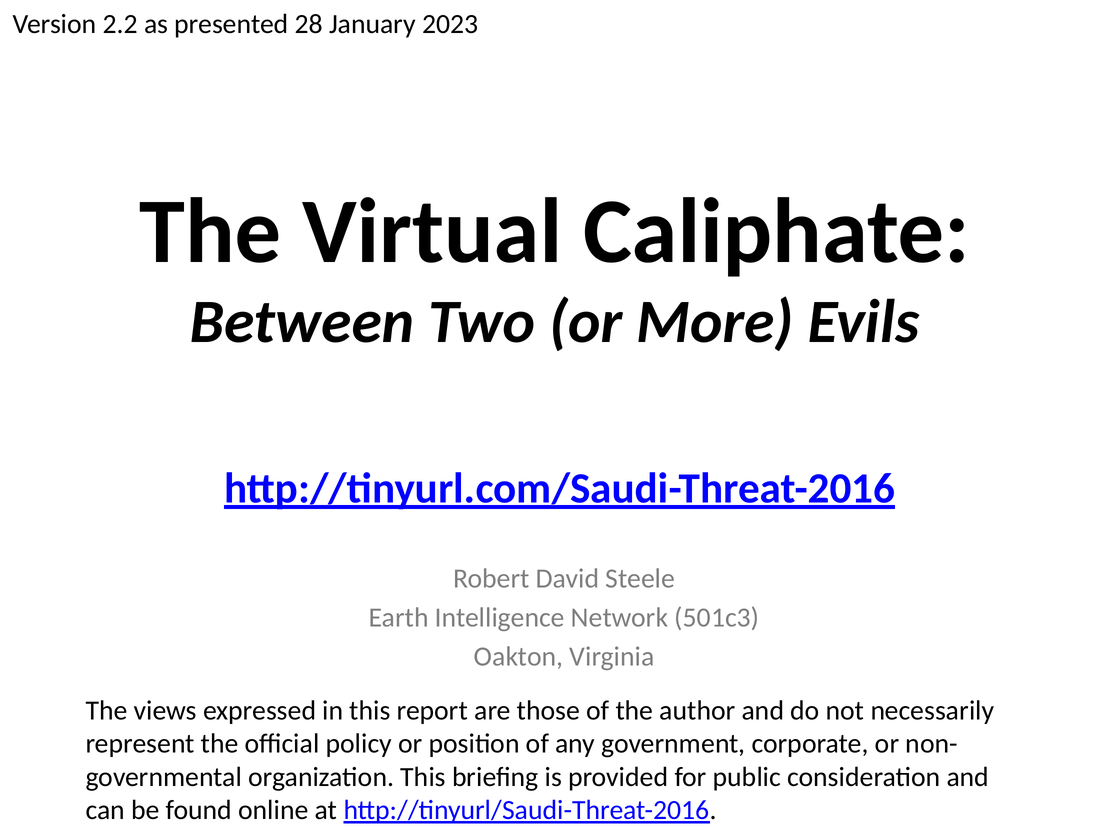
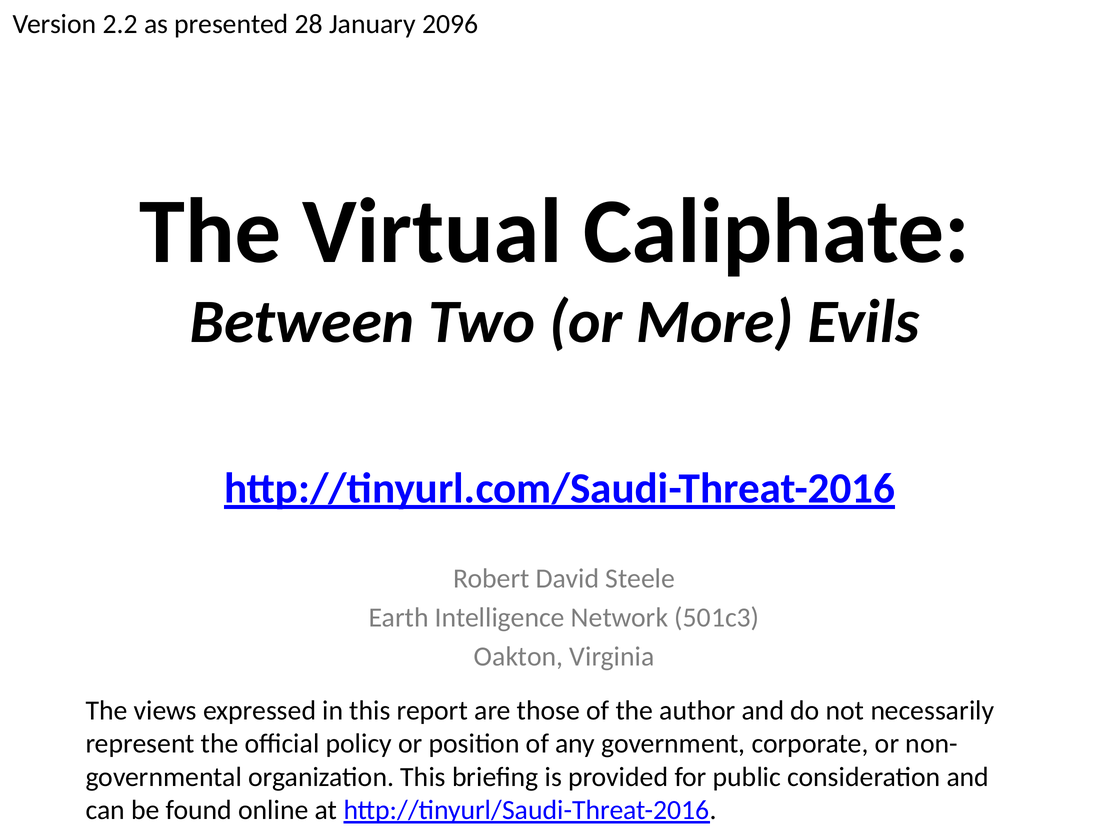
2023: 2023 -> 2096
